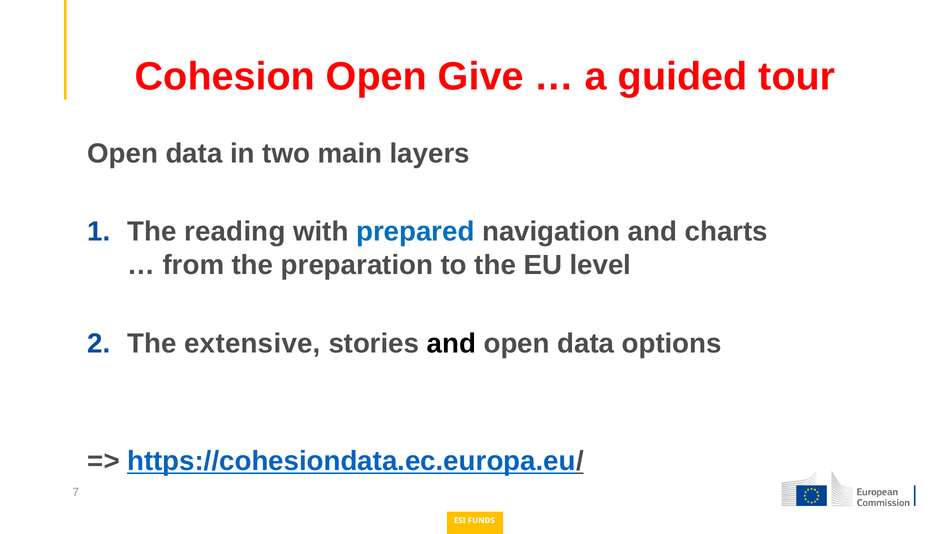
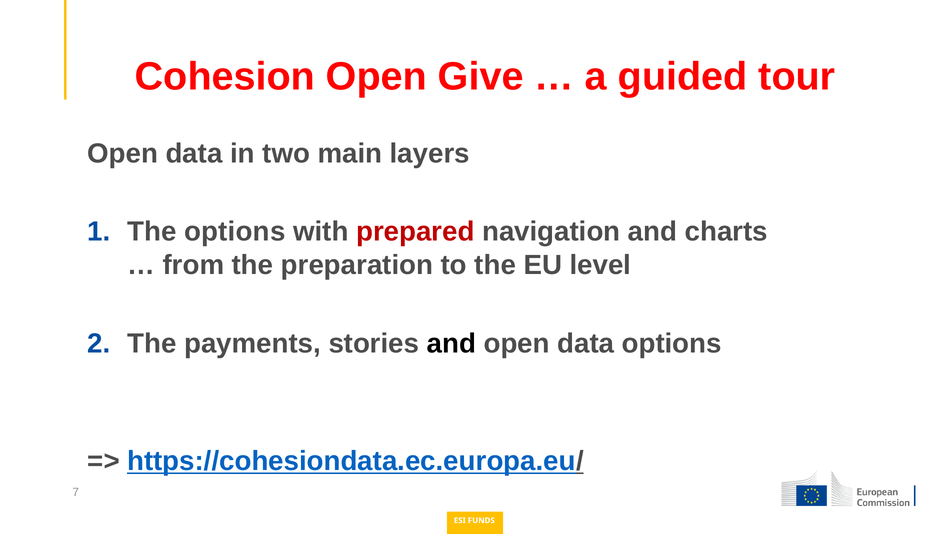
The reading: reading -> options
prepared colour: blue -> red
extensive: extensive -> payments
